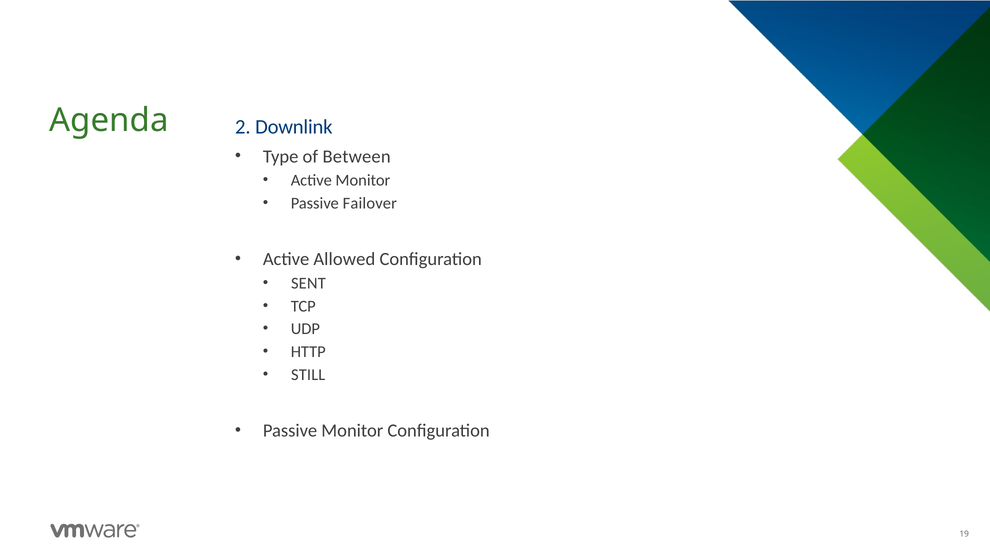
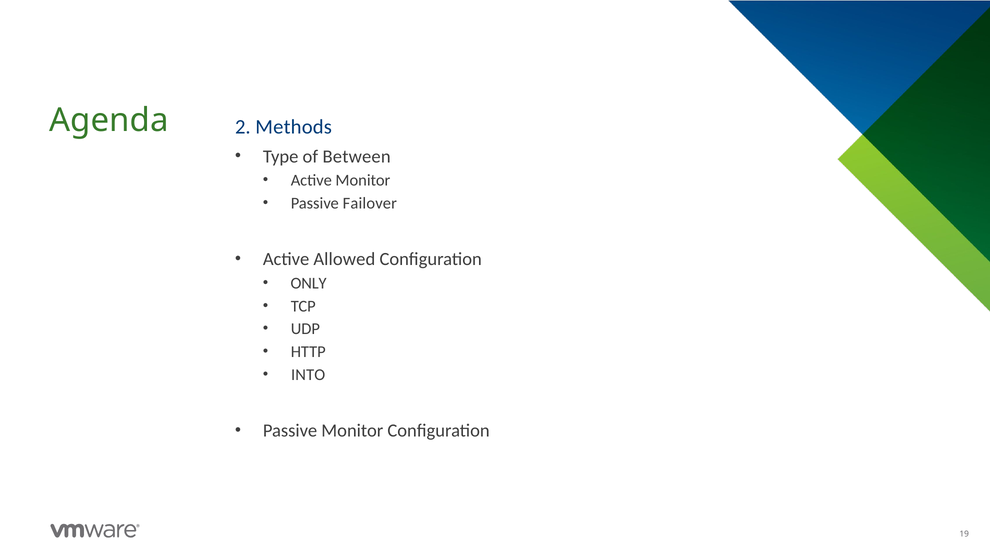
Downlink: Downlink -> Methods
SENT: SENT -> ONLY
STILL: STILL -> INTO
